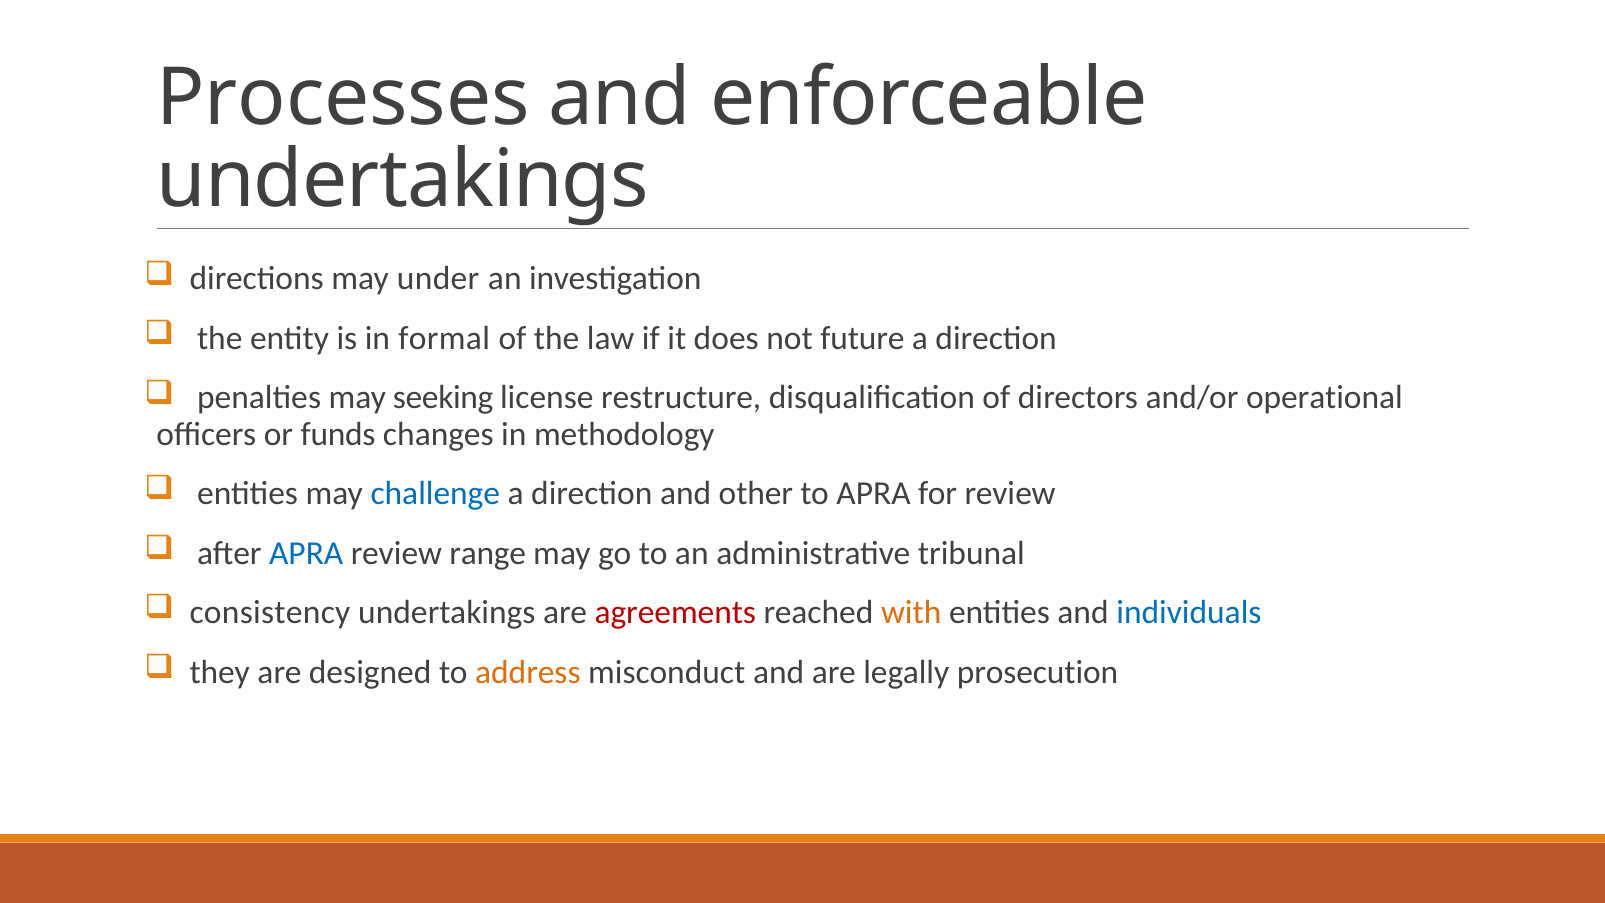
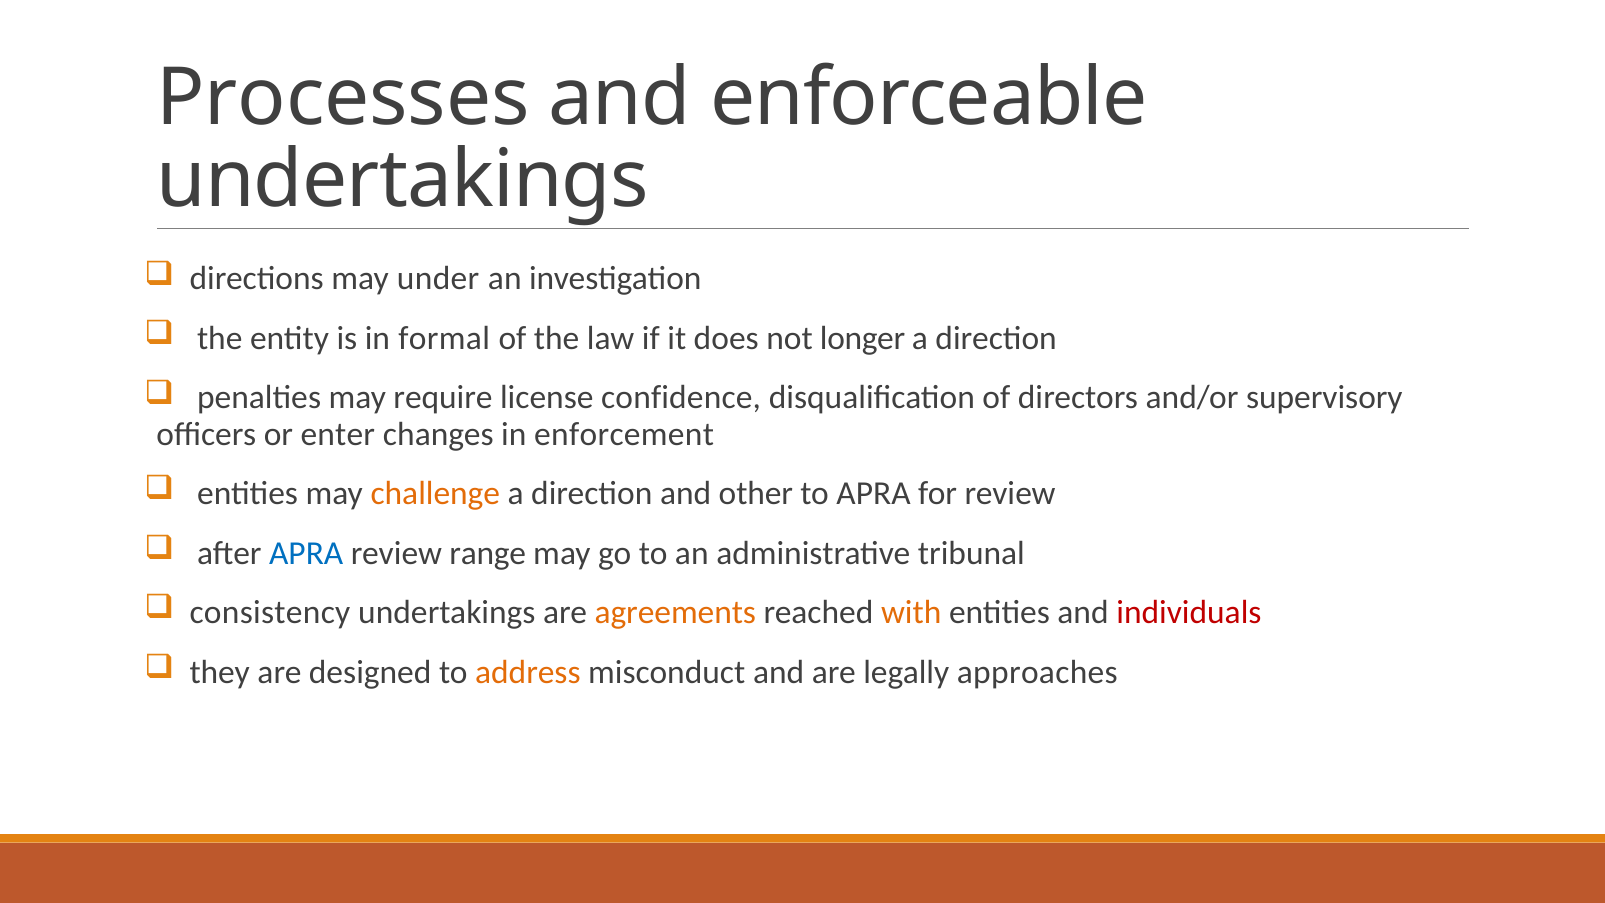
future: future -> longer
seeking: seeking -> require
restructure: restructure -> confidence
operational: operational -> supervisory
funds: funds -> enter
methodology: methodology -> enforcement
challenge colour: blue -> orange
agreements colour: red -> orange
individuals colour: blue -> red
prosecution: prosecution -> approaches
